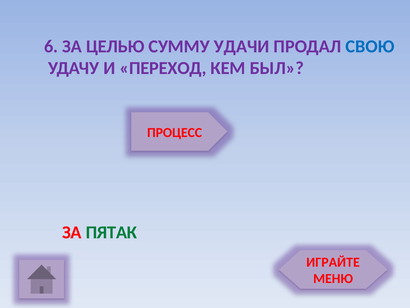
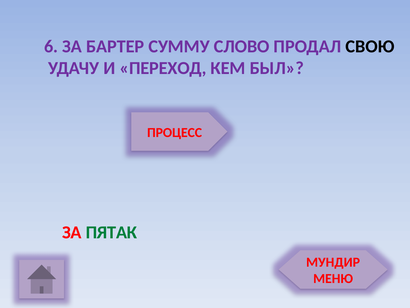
ЦЕЛЬЮ: ЦЕЛЬЮ -> БАРТЕР
УДАЧИ: УДАЧИ -> СЛОВО
СВОЮ colour: blue -> black
ИГРАЙТЕ: ИГРАЙТЕ -> МУНДИР
